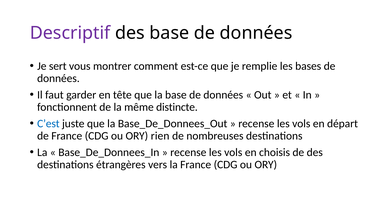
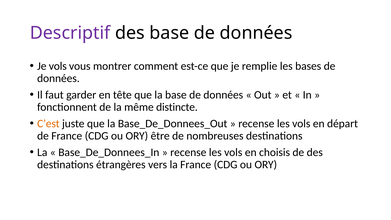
Je sert: sert -> vols
C’est colour: blue -> orange
rien: rien -> être
